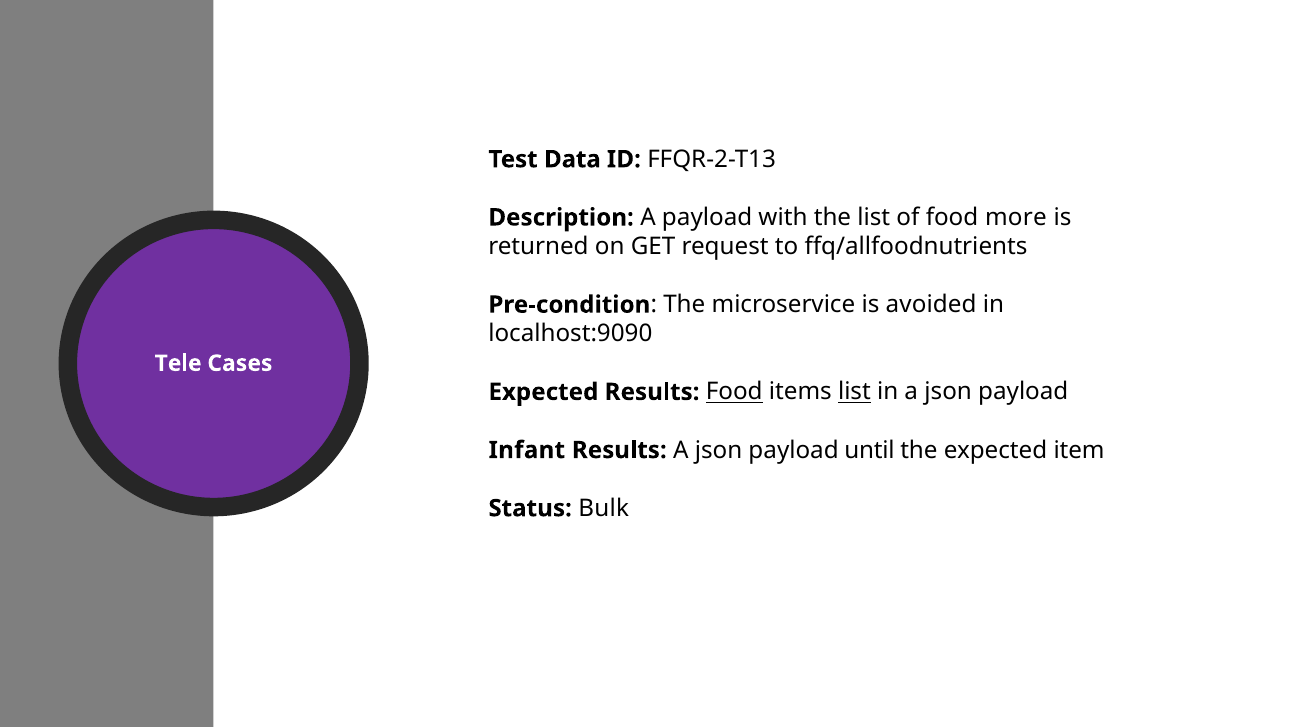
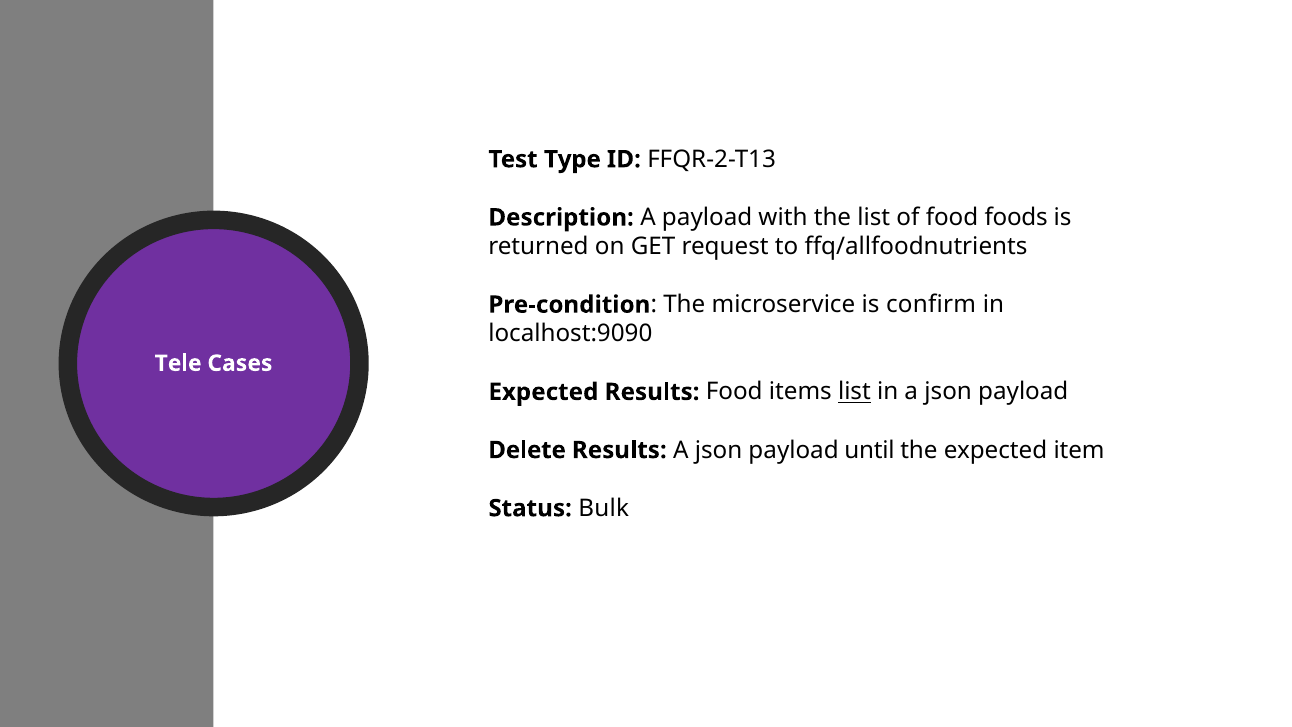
Data: Data -> Type
more: more -> foods
avoided: avoided -> confirm
Food at (734, 392) underline: present -> none
Infant: Infant -> Delete
